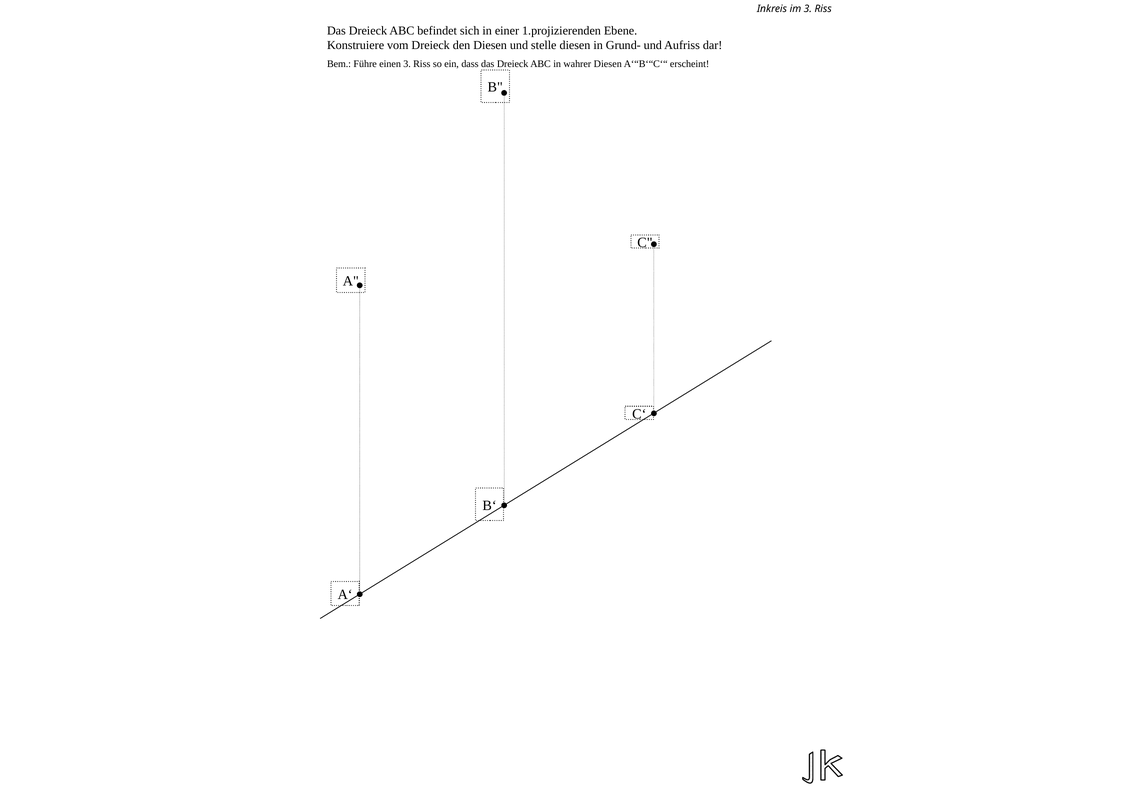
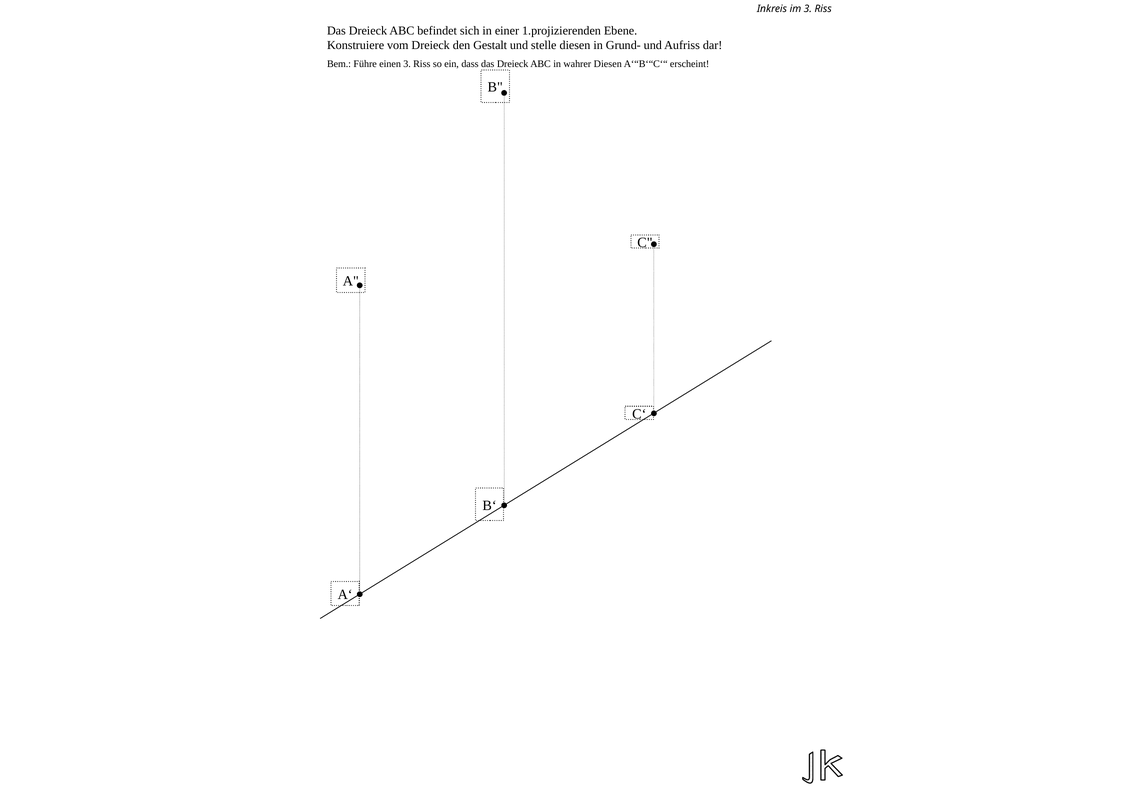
den Diesen: Diesen -> Gestalt
